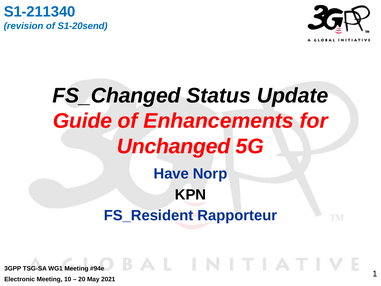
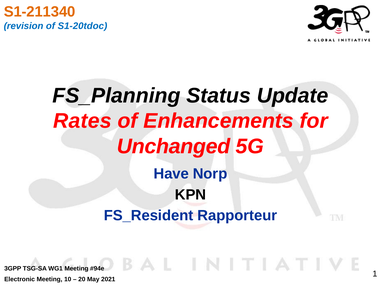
S1-211340 colour: blue -> orange
S1-20send: S1-20send -> S1-20tdoc
FS_Changed: FS_Changed -> FS_Planning
Guide: Guide -> Rates
